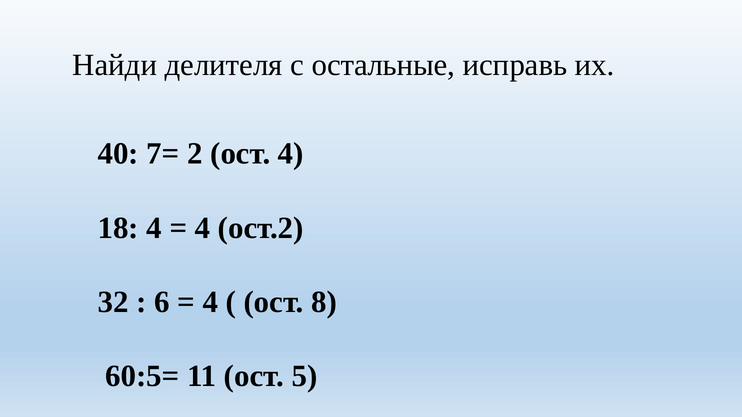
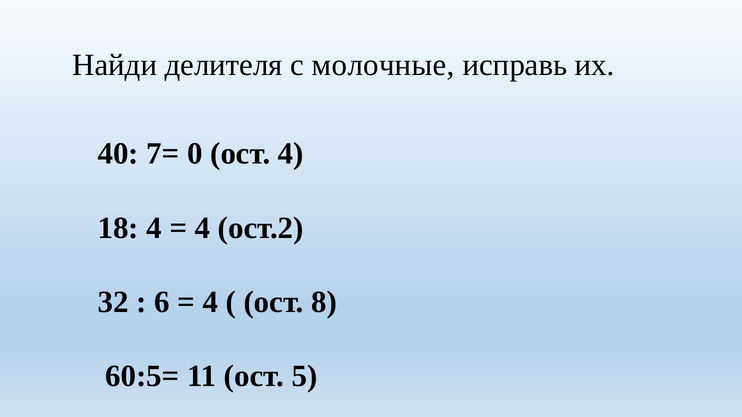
остальные: остальные -> молочные
2: 2 -> 0
